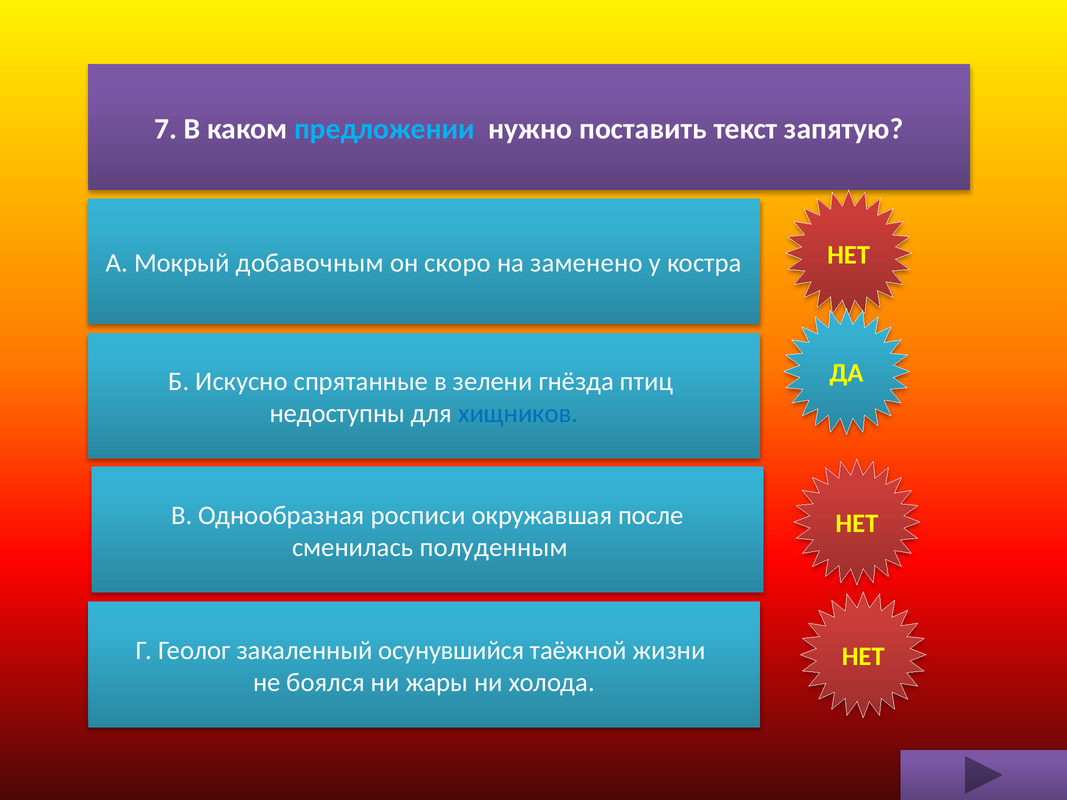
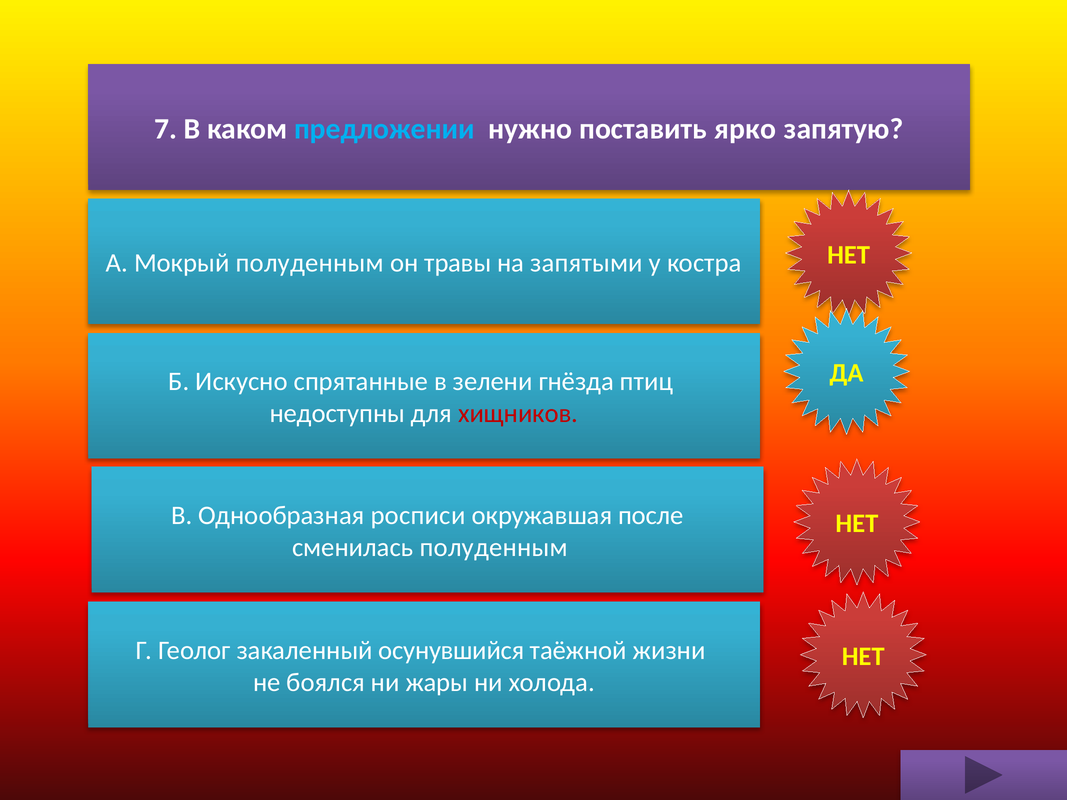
текст: текст -> ярко
Мокрый добавочным: добавочным -> полуденным
скоро: скоро -> травы
заменено: заменено -> запятыми
хищников colour: blue -> red
